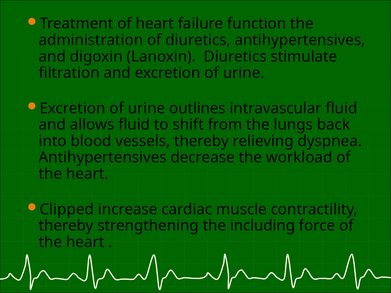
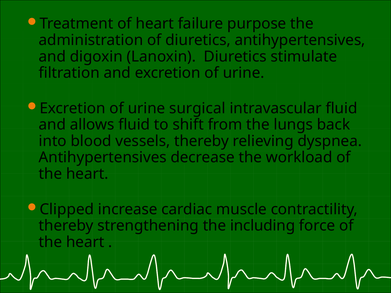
function: function -> purpose
outlines: outlines -> surgical
